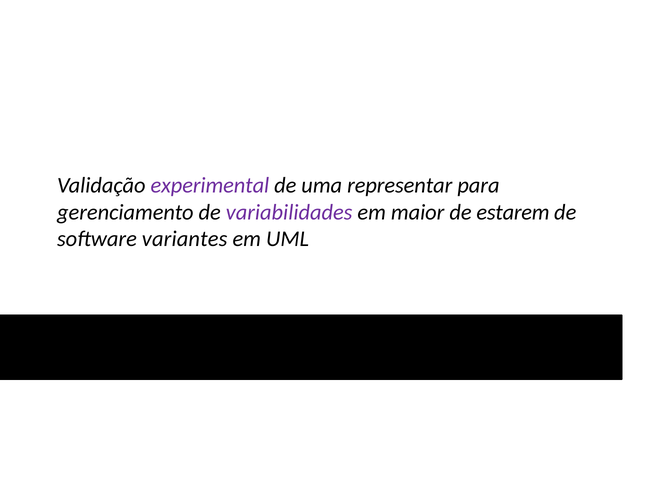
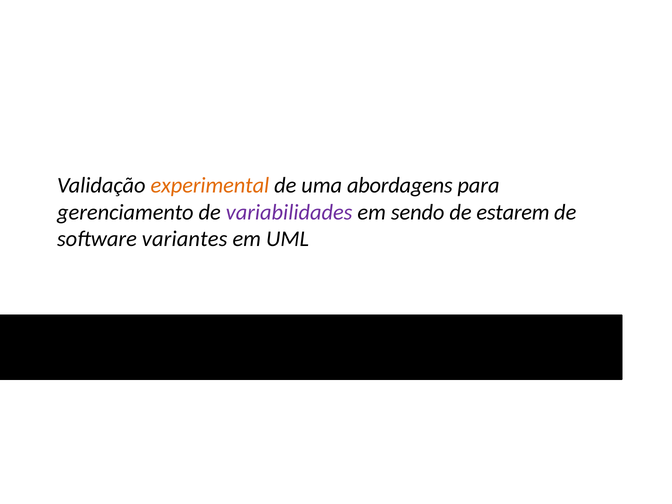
experimental colour: purple -> orange
representar: representar -> abordagens
maior: maior -> sendo
